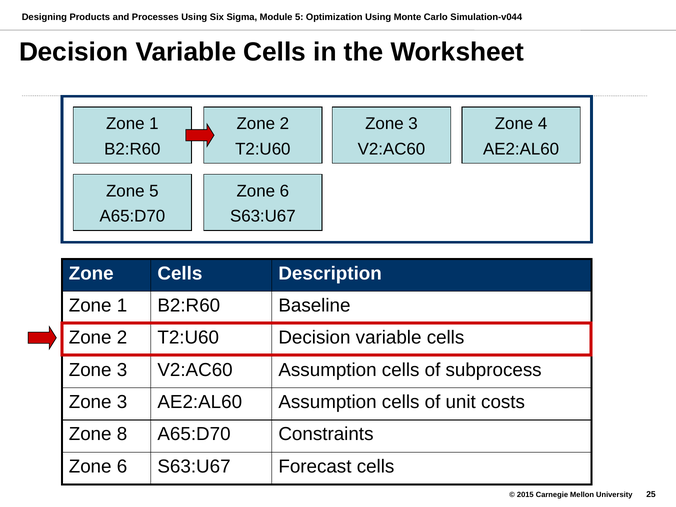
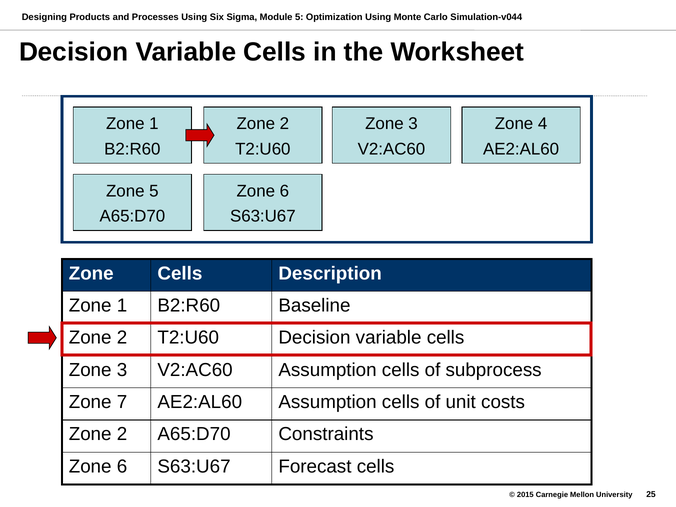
3 at (122, 402): 3 -> 7
8 at (122, 434): 8 -> 2
